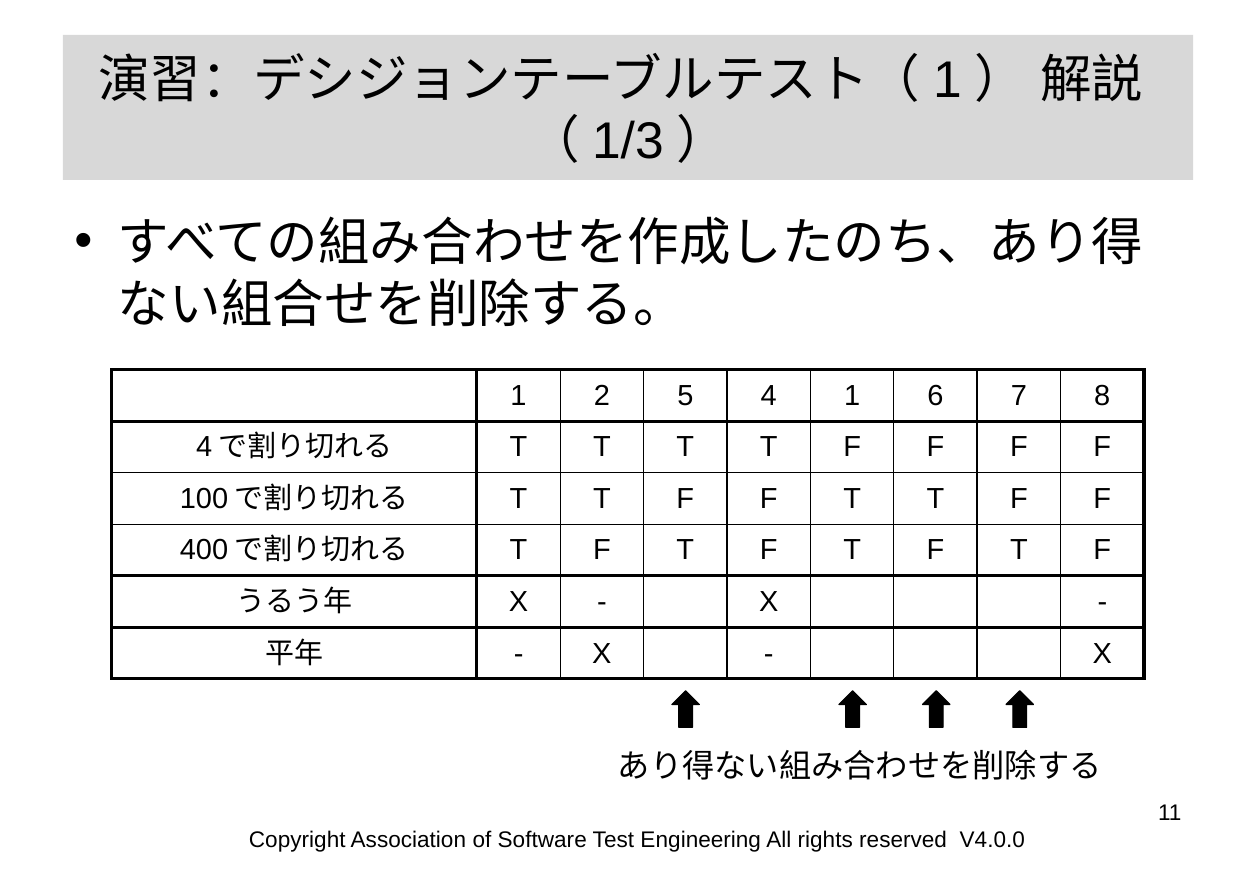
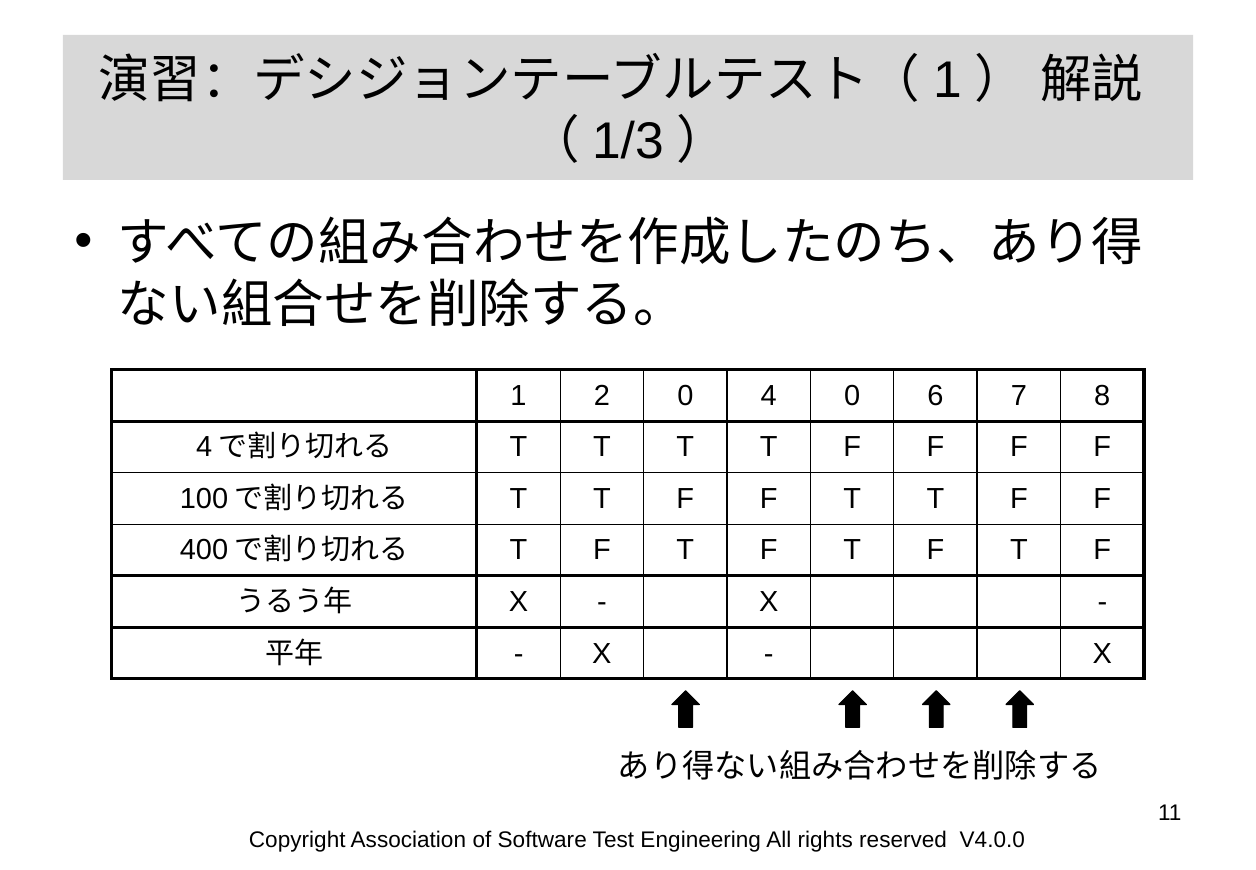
2 5: 5 -> 0
4 1: 1 -> 0
